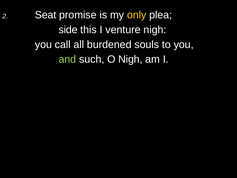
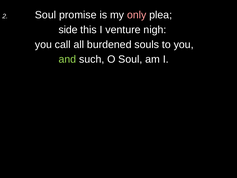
2 Seat: Seat -> Soul
only colour: yellow -> pink
O Nigh: Nigh -> Soul
